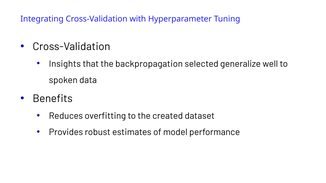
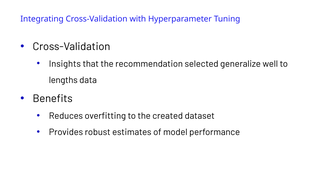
backpropagation: backpropagation -> recommendation
spoken: spoken -> lengths
